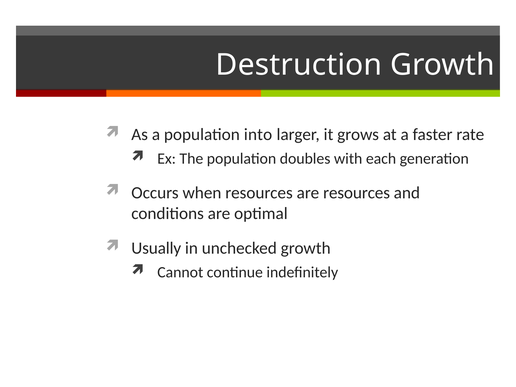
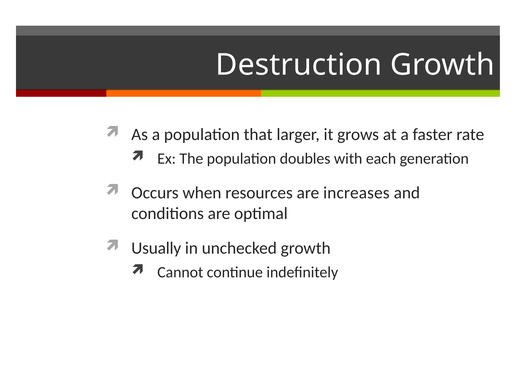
into: into -> that
are resources: resources -> increases
